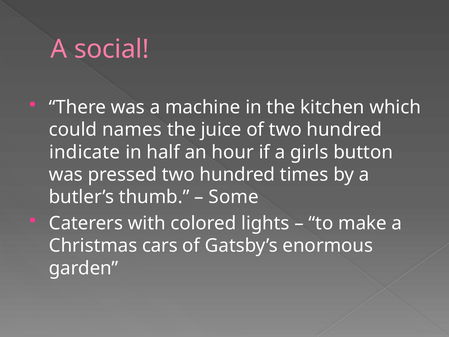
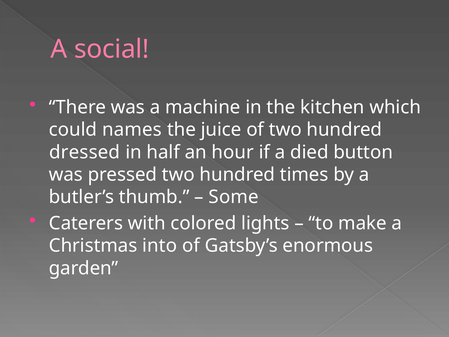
indicate: indicate -> dressed
girls: girls -> died
cars: cars -> into
